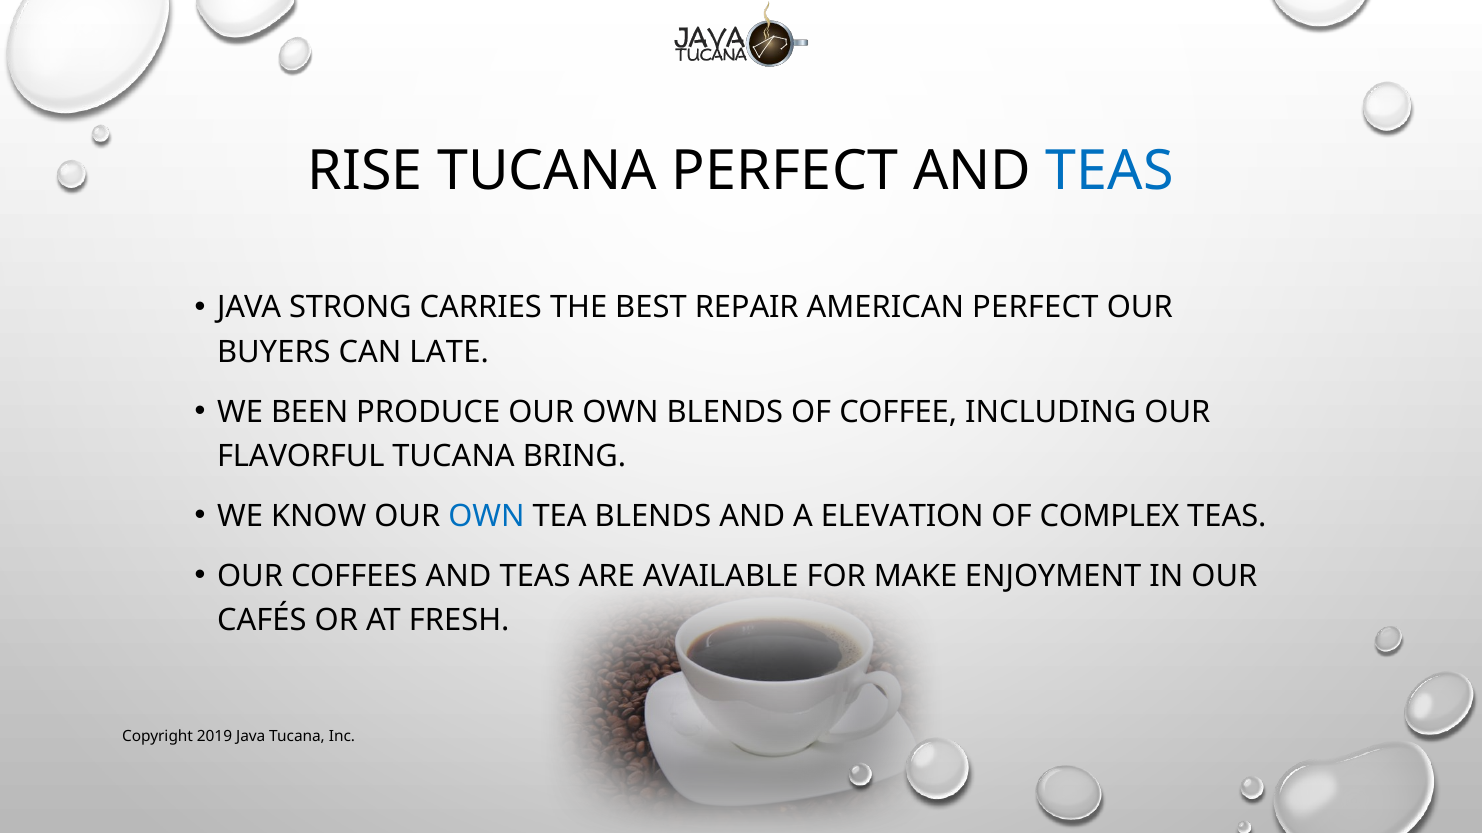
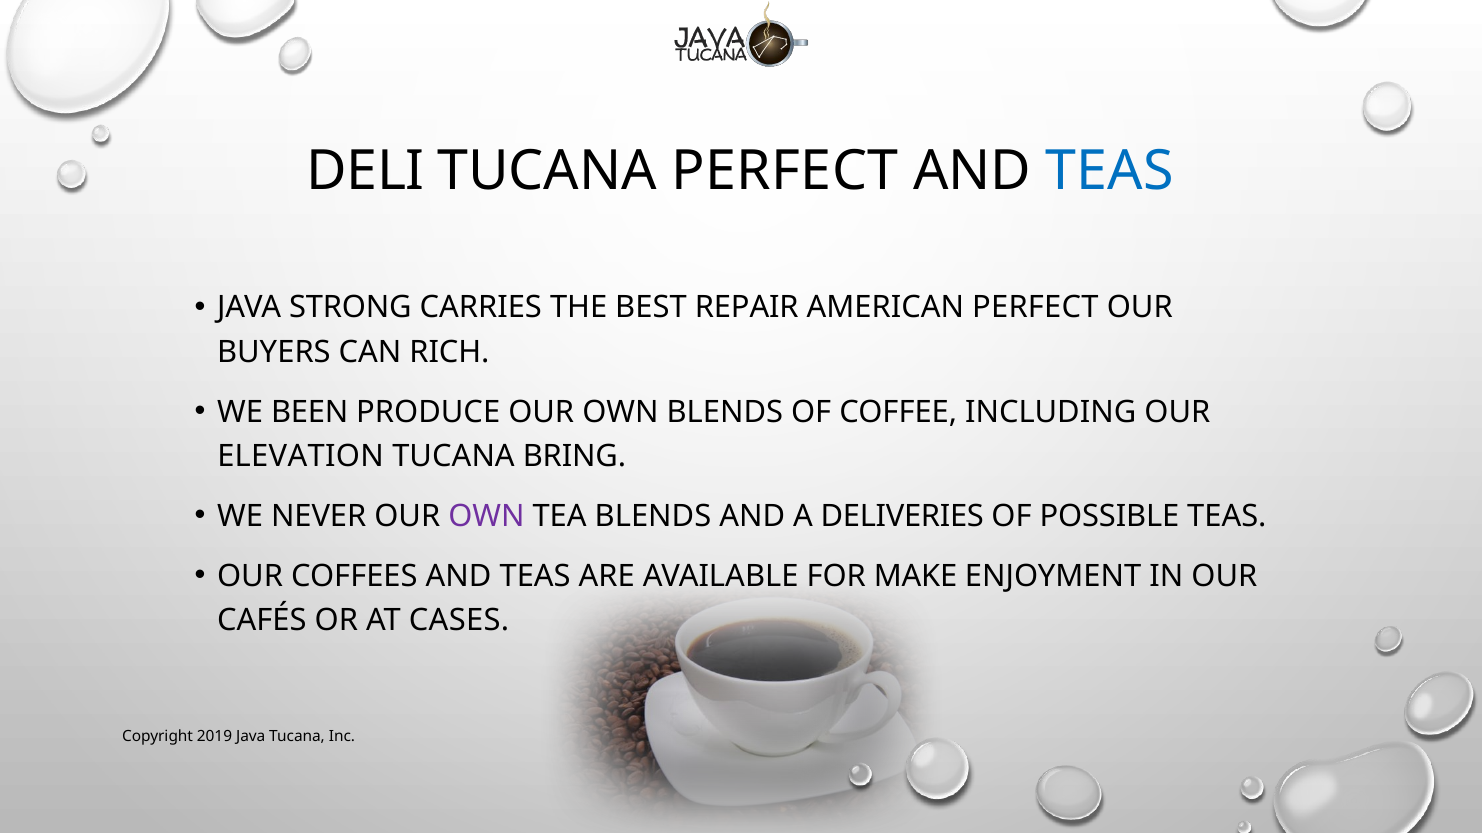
RISE: RISE -> DELI
LATE: LATE -> RICH
FLAVORFUL: FLAVORFUL -> ELEVATION
KNOW: KNOW -> NEVER
OWN at (487, 517) colour: blue -> purple
ELEVATION: ELEVATION -> DELIVERIES
COMPLEX: COMPLEX -> POSSIBLE
FRESH: FRESH -> CASES
